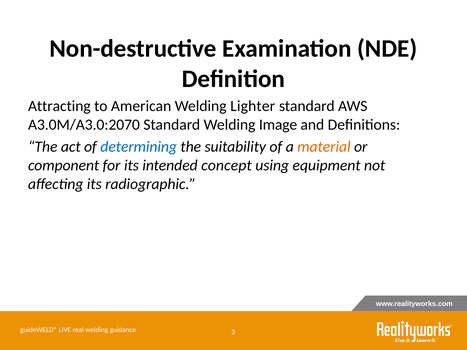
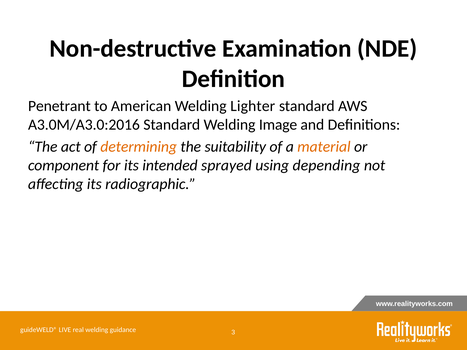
Attracting: Attracting -> Penetrant
A3.0M/A3.0:2070: A3.0M/A3.0:2070 -> A3.0M/A3.0:2016
determining colour: blue -> orange
concept: concept -> sprayed
equipment: equipment -> depending
